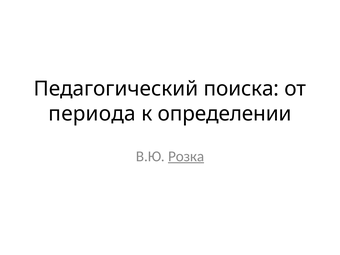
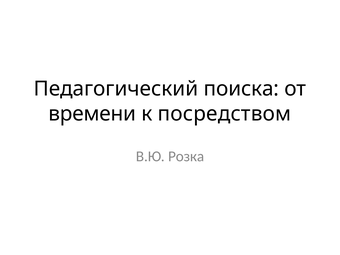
периода: периода -> времени
определении: определении -> посредством
Розка underline: present -> none
